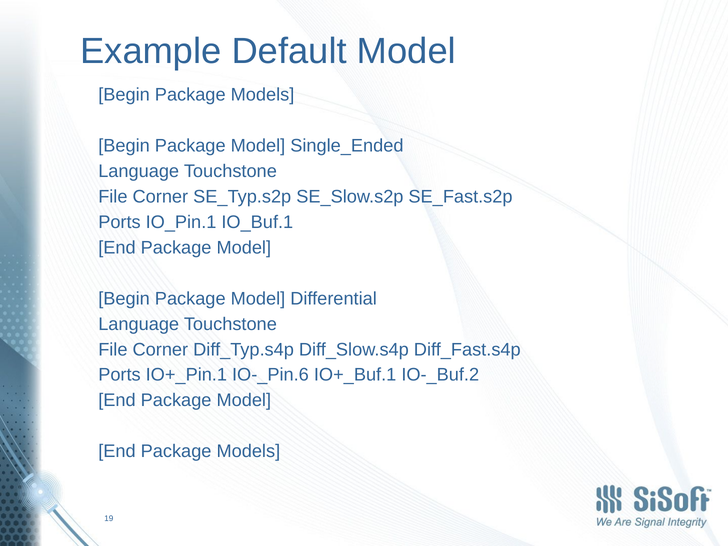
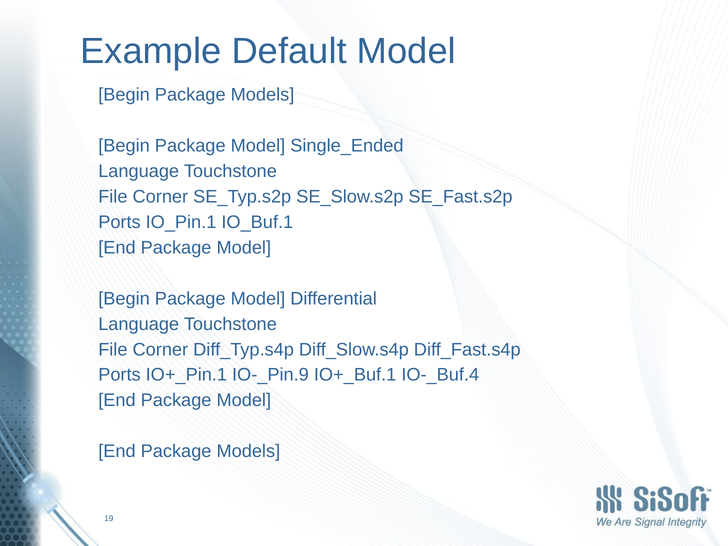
IO-_Pin.6: IO-_Pin.6 -> IO-_Pin.9
IO-_Buf.2: IO-_Buf.2 -> IO-_Buf.4
